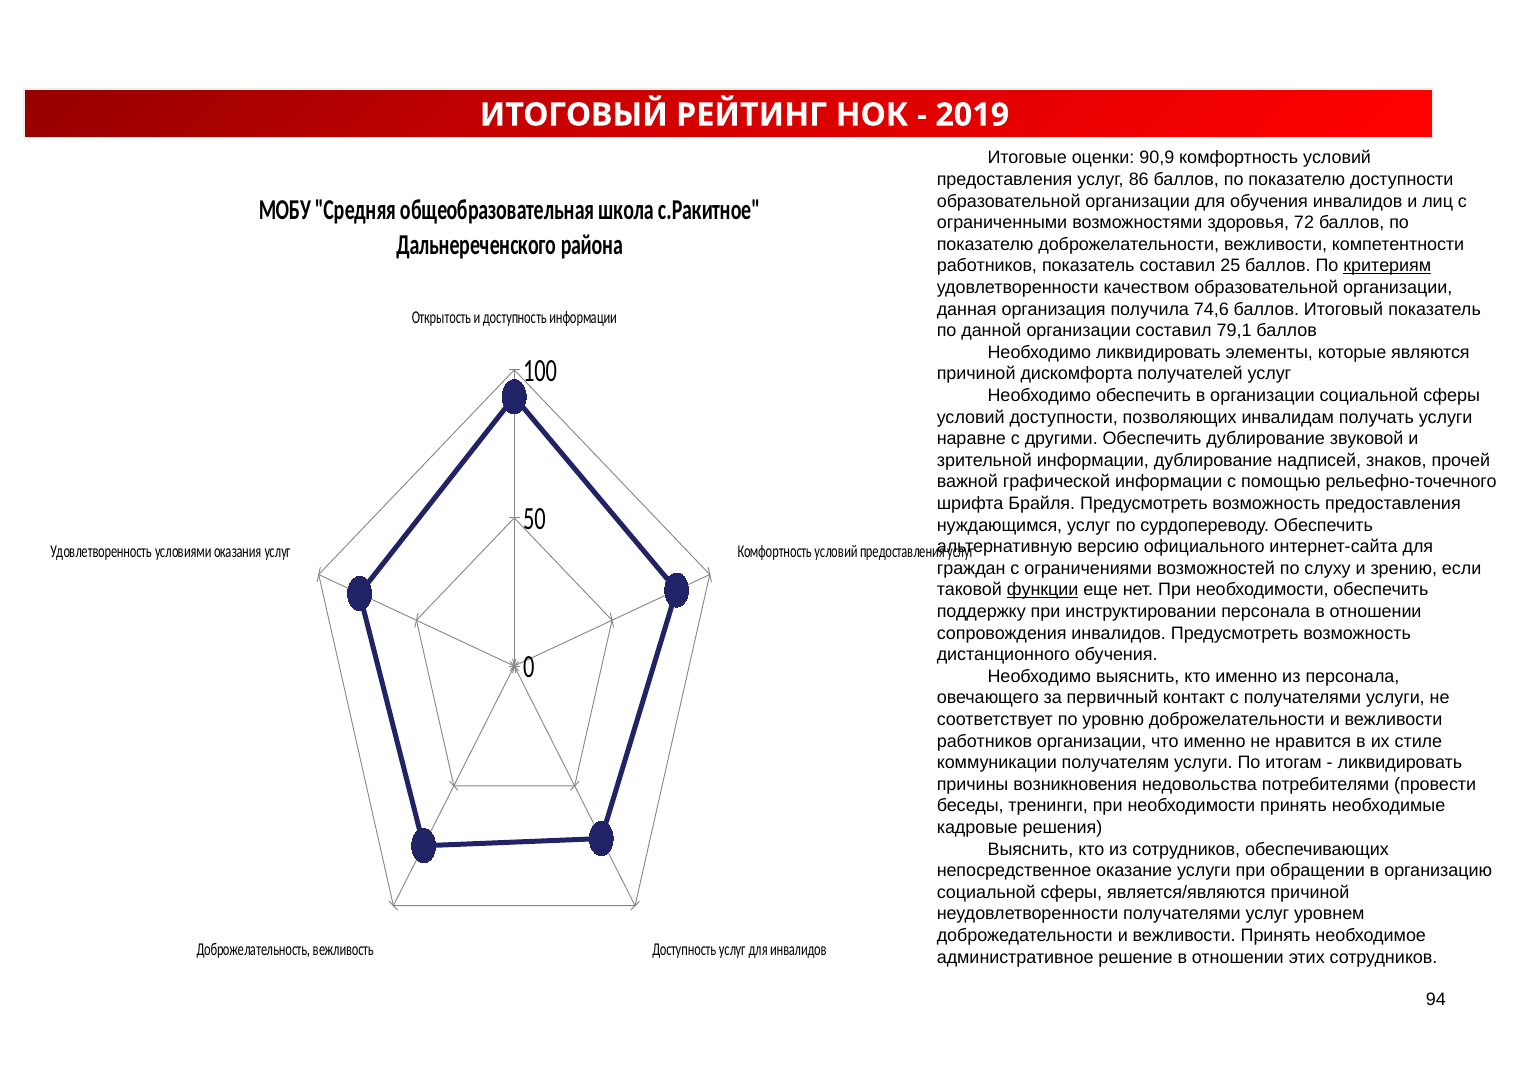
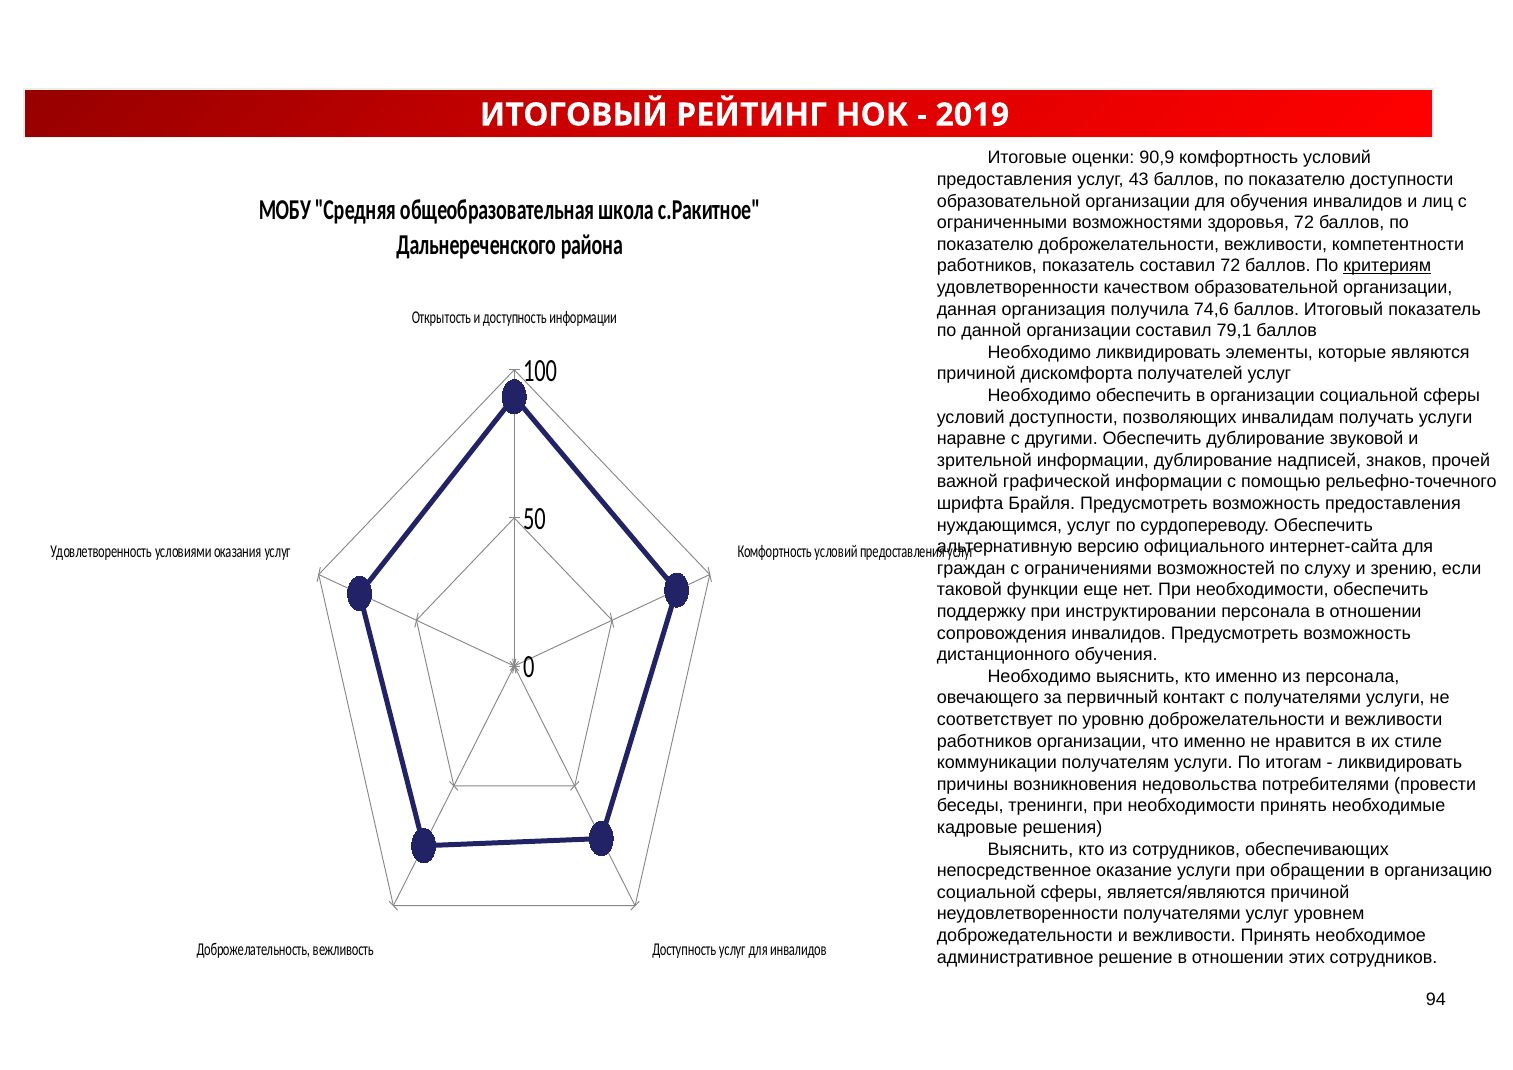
86: 86 -> 43
составил 25: 25 -> 72
функции underline: present -> none
